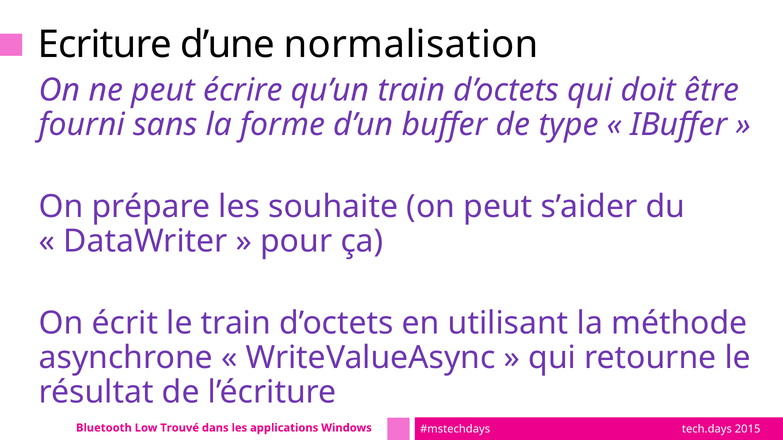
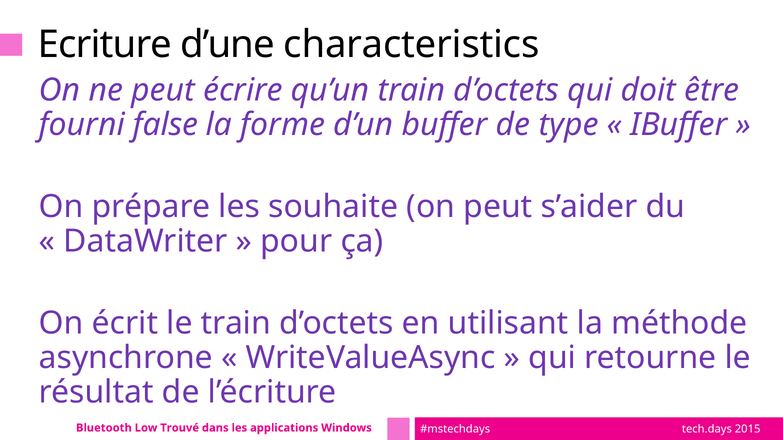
normalisation: normalisation -> characteristics
sans: sans -> false
